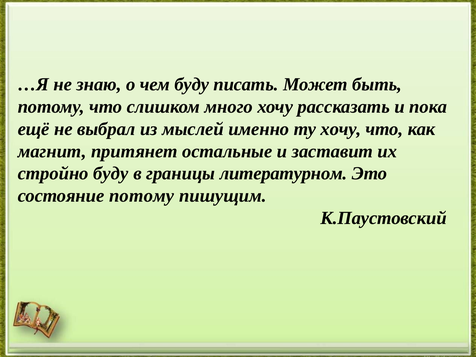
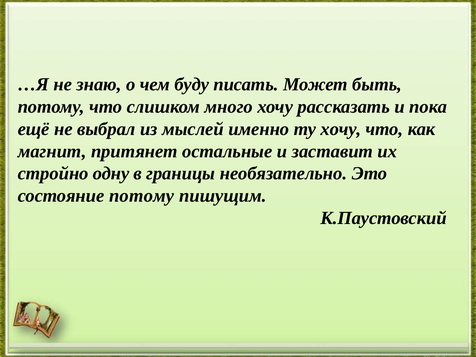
стройно буду: буду -> одну
литературном: литературном -> необязательно
